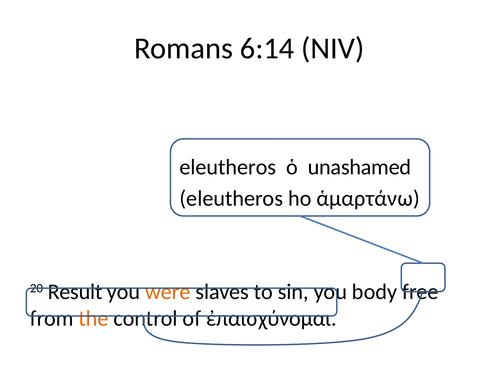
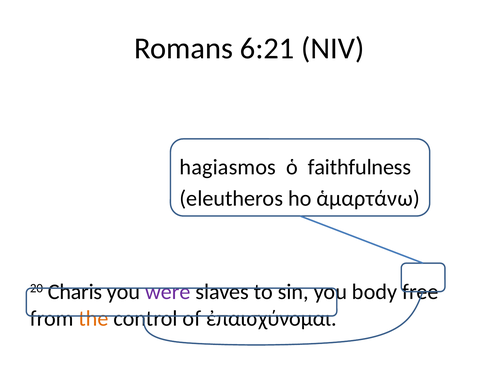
6:14: 6:14 -> 6:21
eleutheros at (228, 167): eleutheros -> hagiasmos
unashamed: unashamed -> faithfulness
Result: Result -> Charis
were colour: orange -> purple
